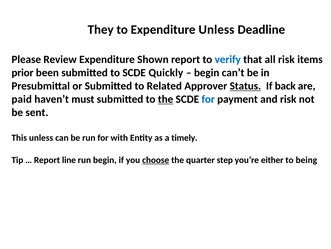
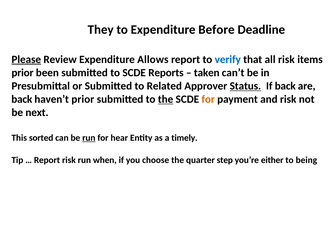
Expenditure Unless: Unless -> Before
Please underline: none -> present
Shown: Shown -> Allows
Quickly: Quickly -> Reports
begin at (207, 72): begin -> taken
paid at (22, 99): paid -> back
haven’t must: must -> prior
for at (208, 99) colour: blue -> orange
sent: sent -> next
This unless: unless -> sorted
run at (89, 137) underline: none -> present
with: with -> hear
Report line: line -> risk
run begin: begin -> when
choose underline: present -> none
